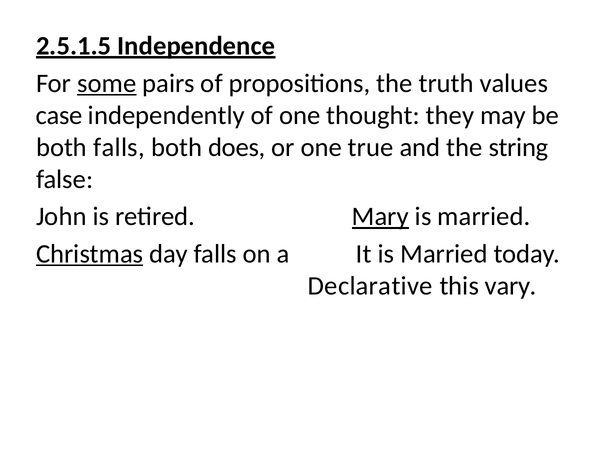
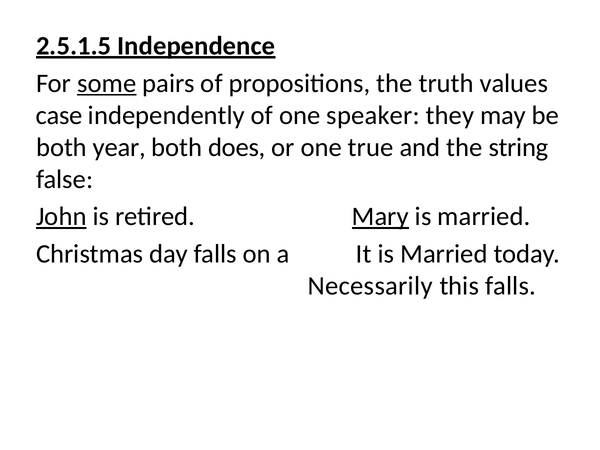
thought: thought -> speaker
both falls: falls -> year
John underline: none -> present
Christmas underline: present -> none
Declarative: Declarative -> Necessarily
this vary: vary -> falls
